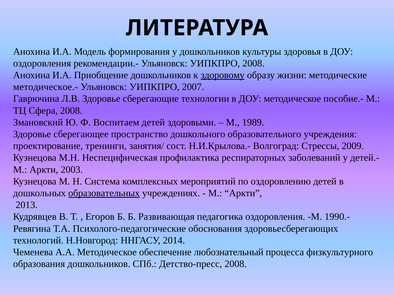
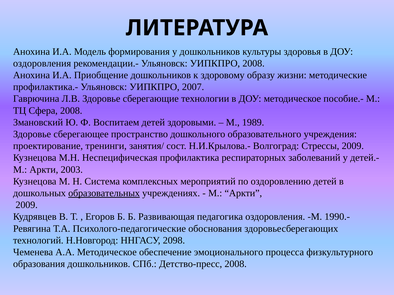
здоровому underline: present -> none
методическое.-: методическое.- -> профилактика.-
2013 at (27, 205): 2013 -> 2009
2014: 2014 -> 2098
любознательный: любознательный -> эмоционального
